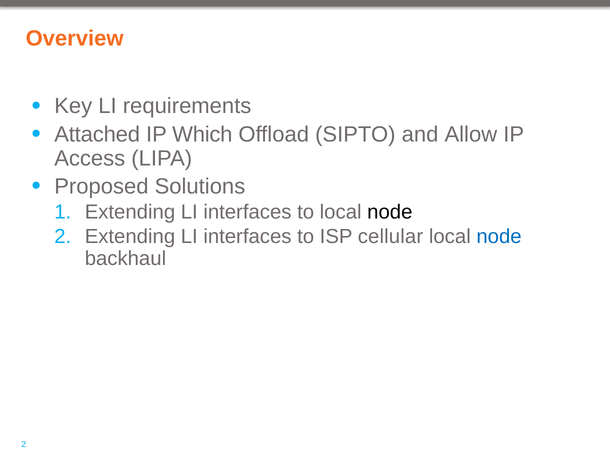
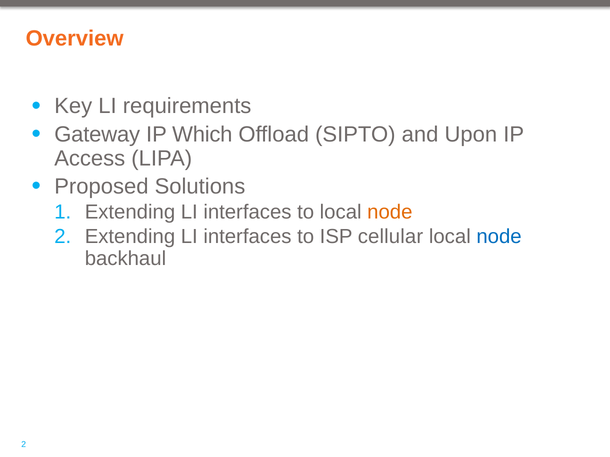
Attached: Attached -> Gateway
Allow: Allow -> Upon
node at (390, 212) colour: black -> orange
